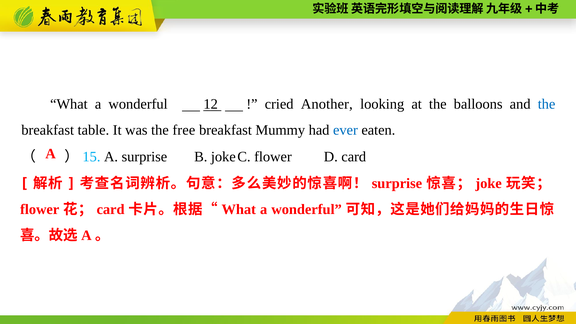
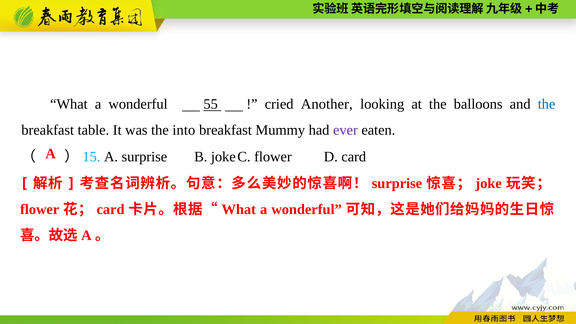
12: 12 -> 55
free: free -> into
ever colour: blue -> purple
